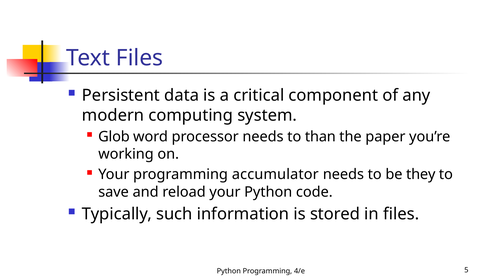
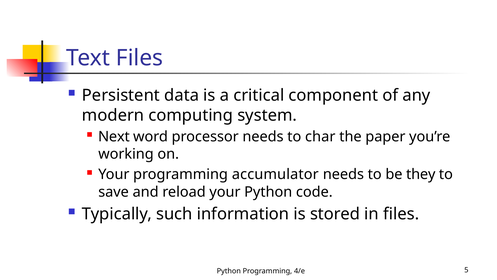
Glob: Glob -> Next
than: than -> char
